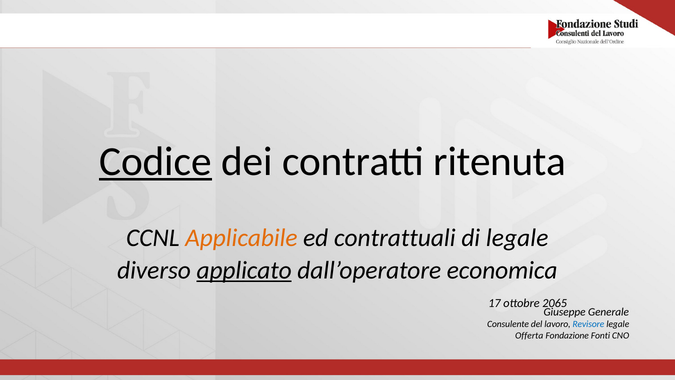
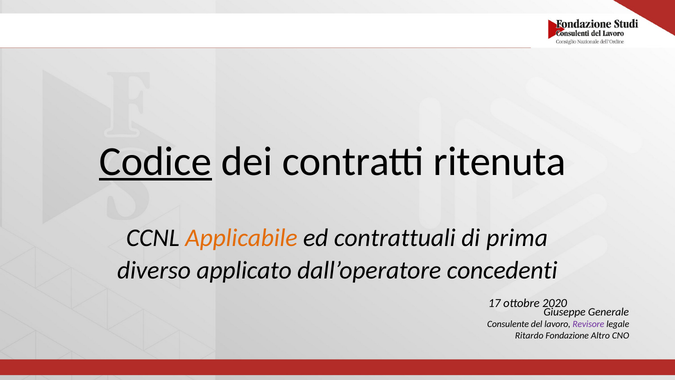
di legale: legale -> prima
applicato underline: present -> none
economica: economica -> concedenti
2065: 2065 -> 2020
Revisore colour: blue -> purple
Offerta: Offerta -> Ritardo
Fonti: Fonti -> Altro
